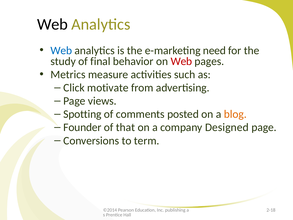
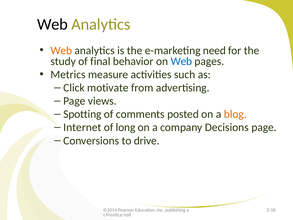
Web at (61, 50) colour: blue -> orange
Web at (181, 61) colour: red -> blue
Founder: Founder -> Internet
that: that -> long
Designed: Designed -> Decisions
term: term -> drive
